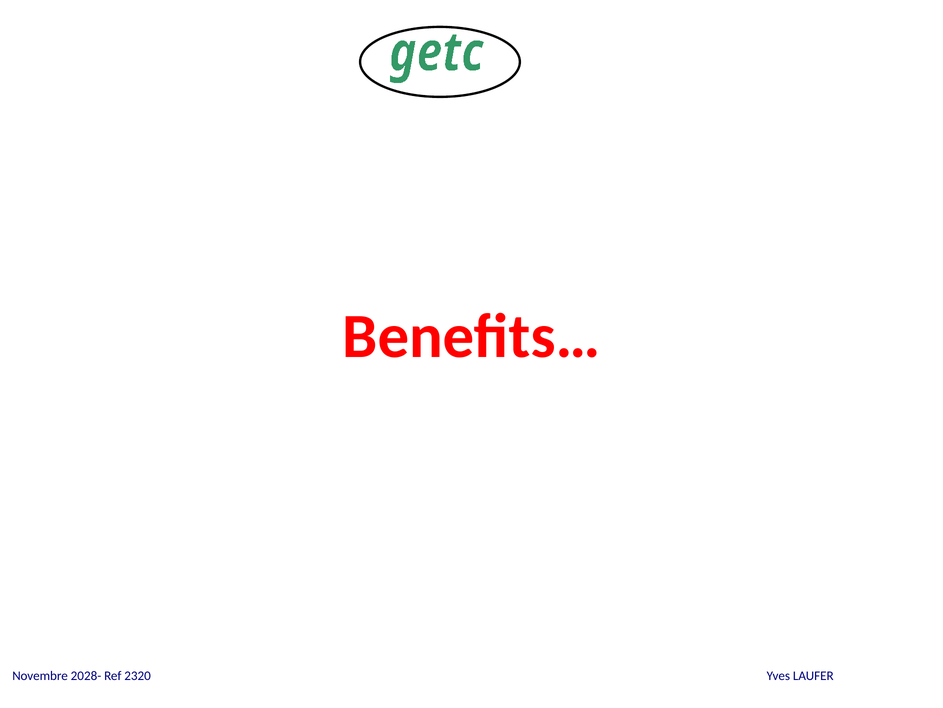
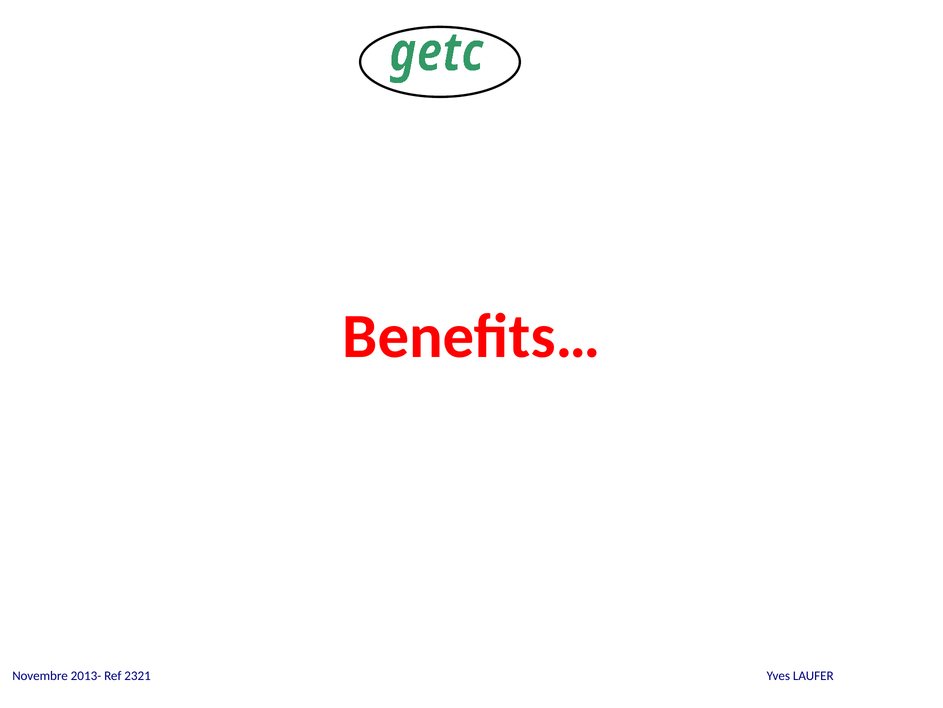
2028-: 2028- -> 2013-
2320: 2320 -> 2321
